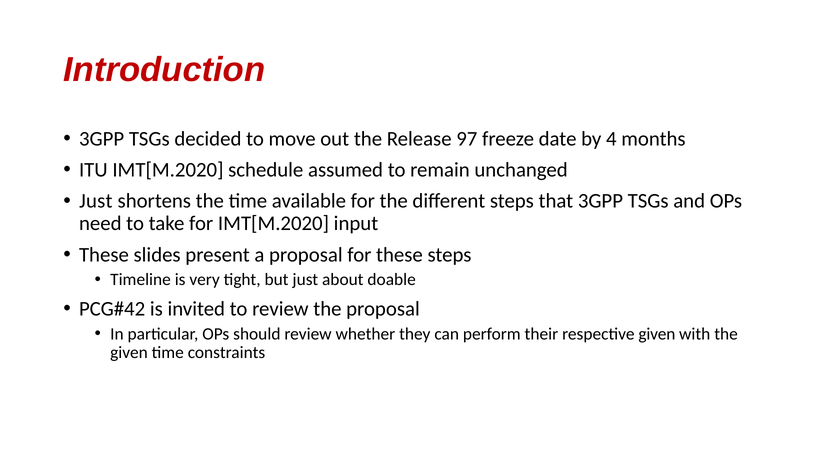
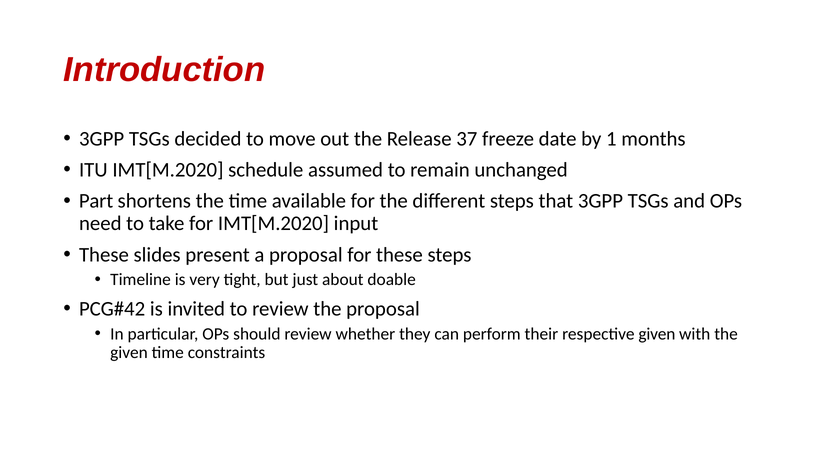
97: 97 -> 37
4: 4 -> 1
Just at (96, 201): Just -> Part
